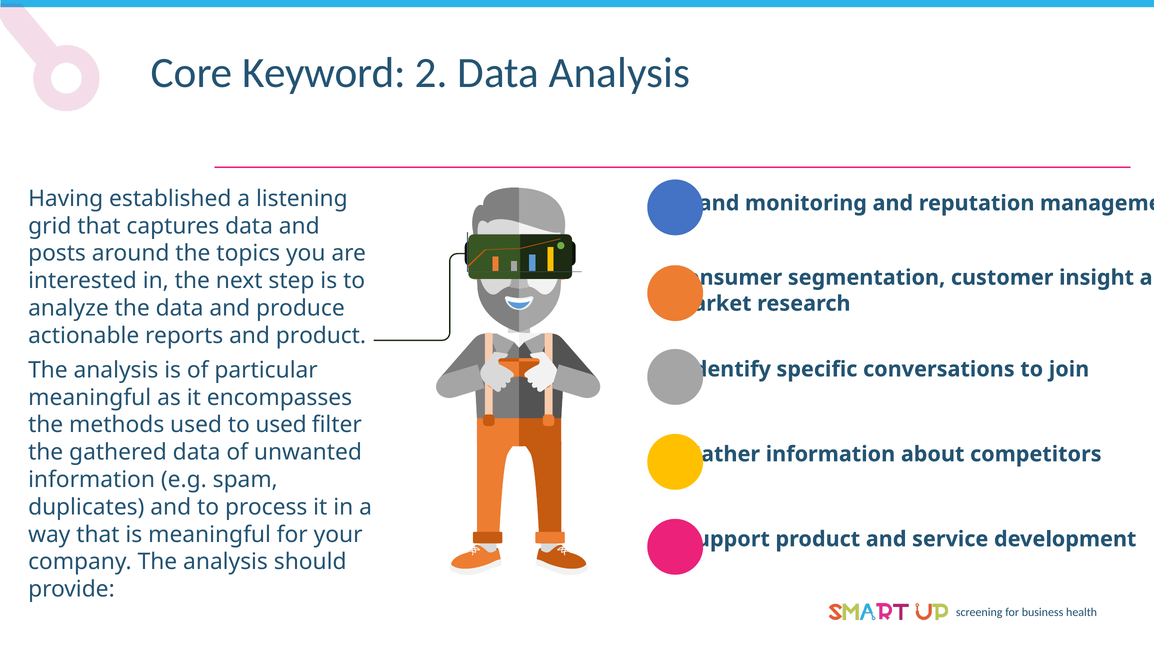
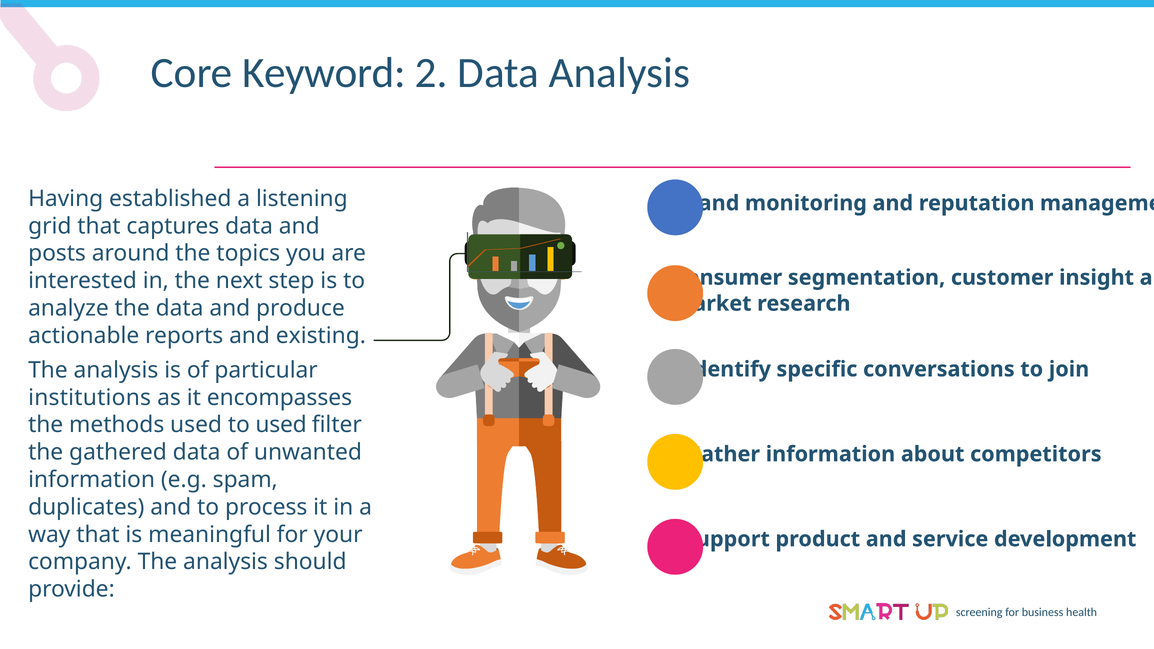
and product: product -> existing
meaningful at (90, 398): meaningful -> institutions
